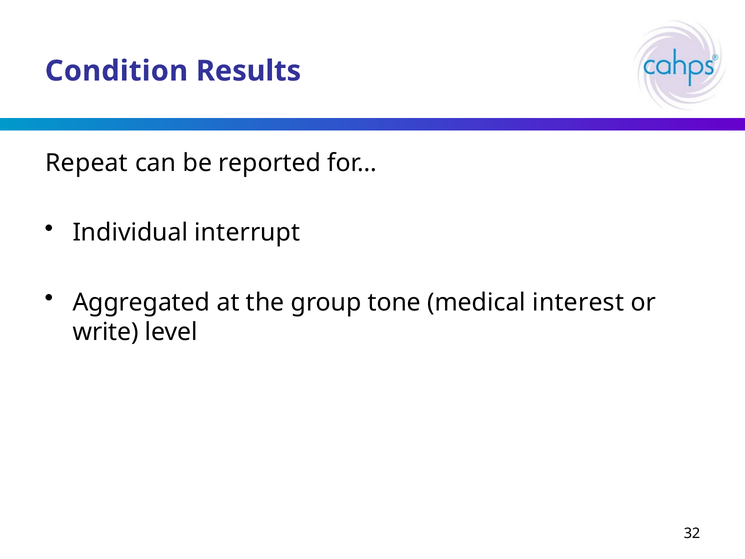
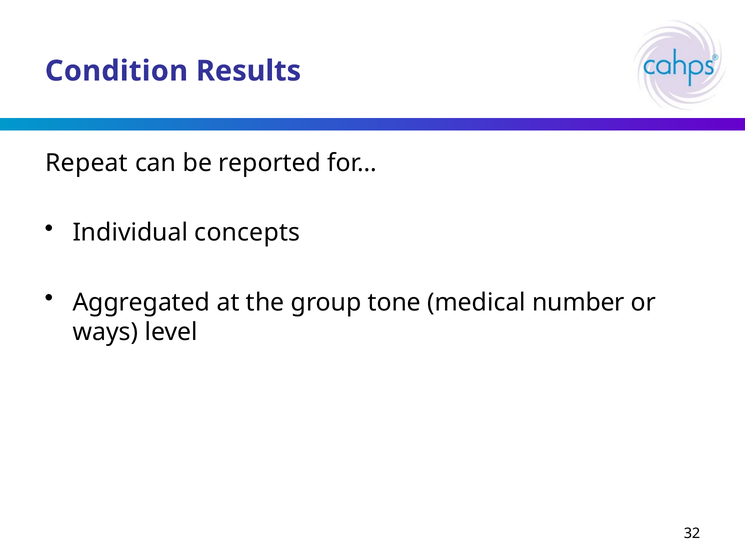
interrupt: interrupt -> concepts
interest: interest -> number
write: write -> ways
